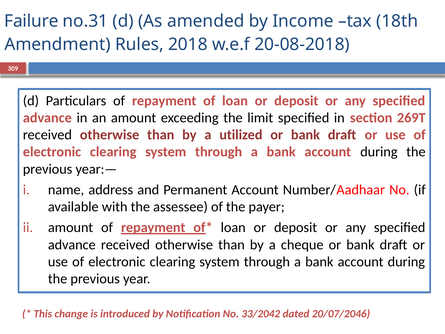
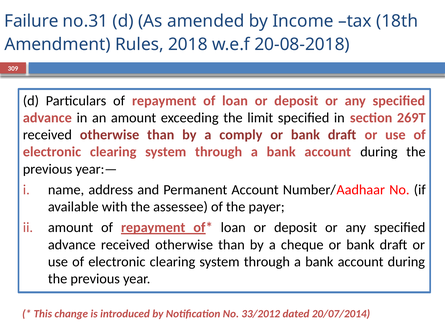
utilized: utilized -> comply
33/2042: 33/2042 -> 33/2012
20/07/2046: 20/07/2046 -> 20/07/2014
